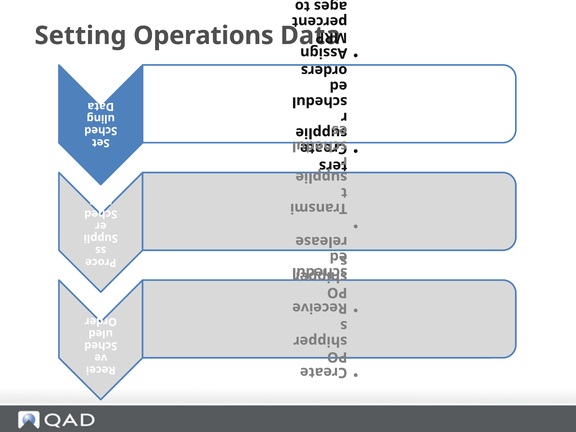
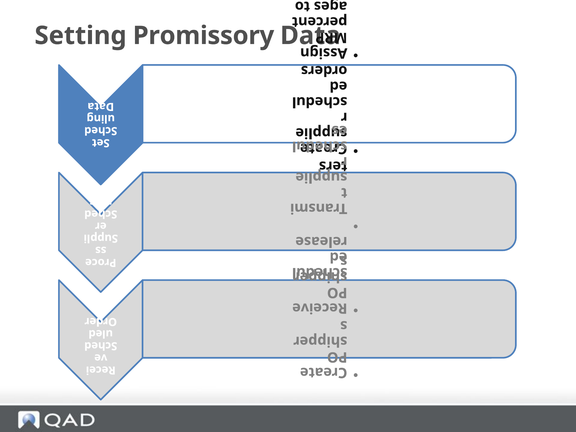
Operations: Operations -> Promissory
